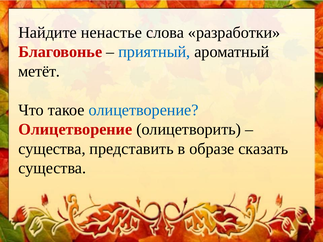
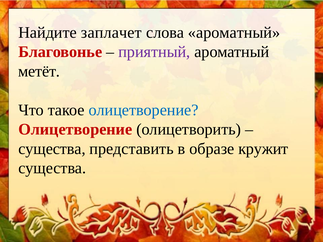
ненастье: ненастье -> заплачет
слова разработки: разработки -> ароматный
приятный colour: blue -> purple
сказать: сказать -> кружит
